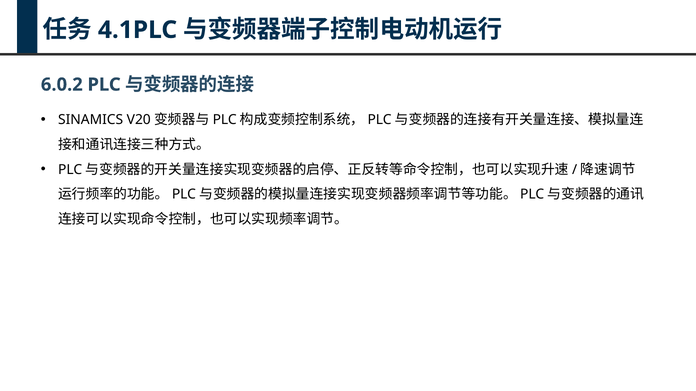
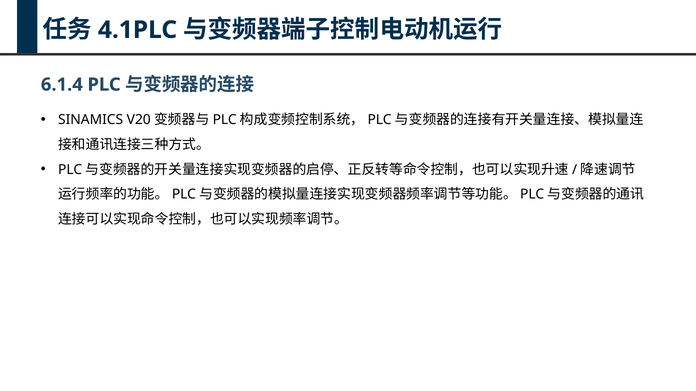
6.0.2: 6.0.2 -> 6.1.4
